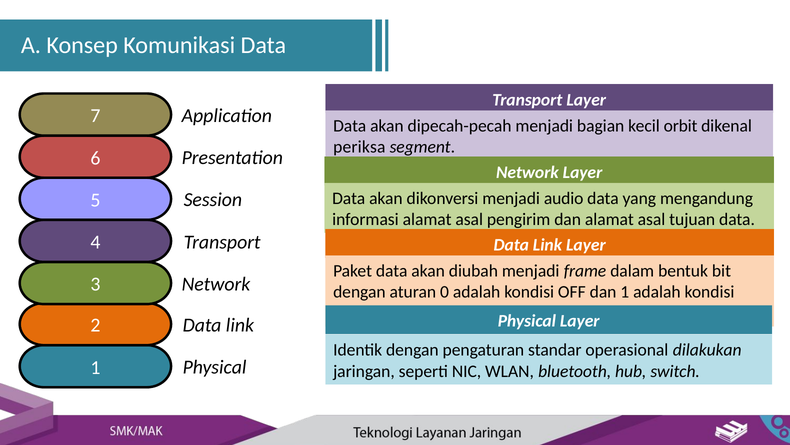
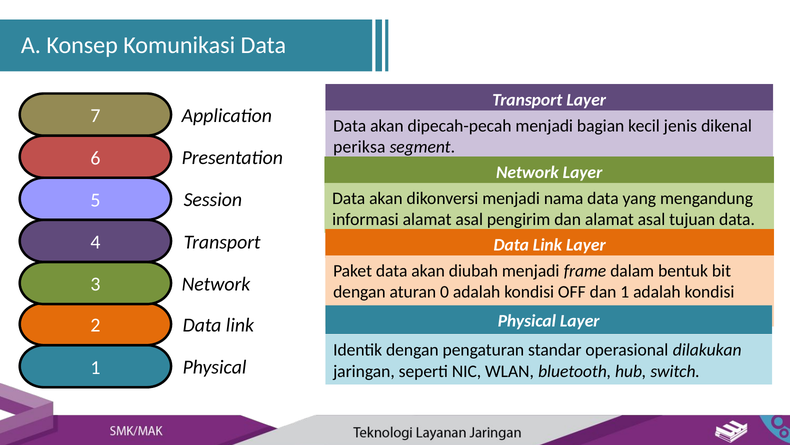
orbit: orbit -> jenis
audio: audio -> nama
